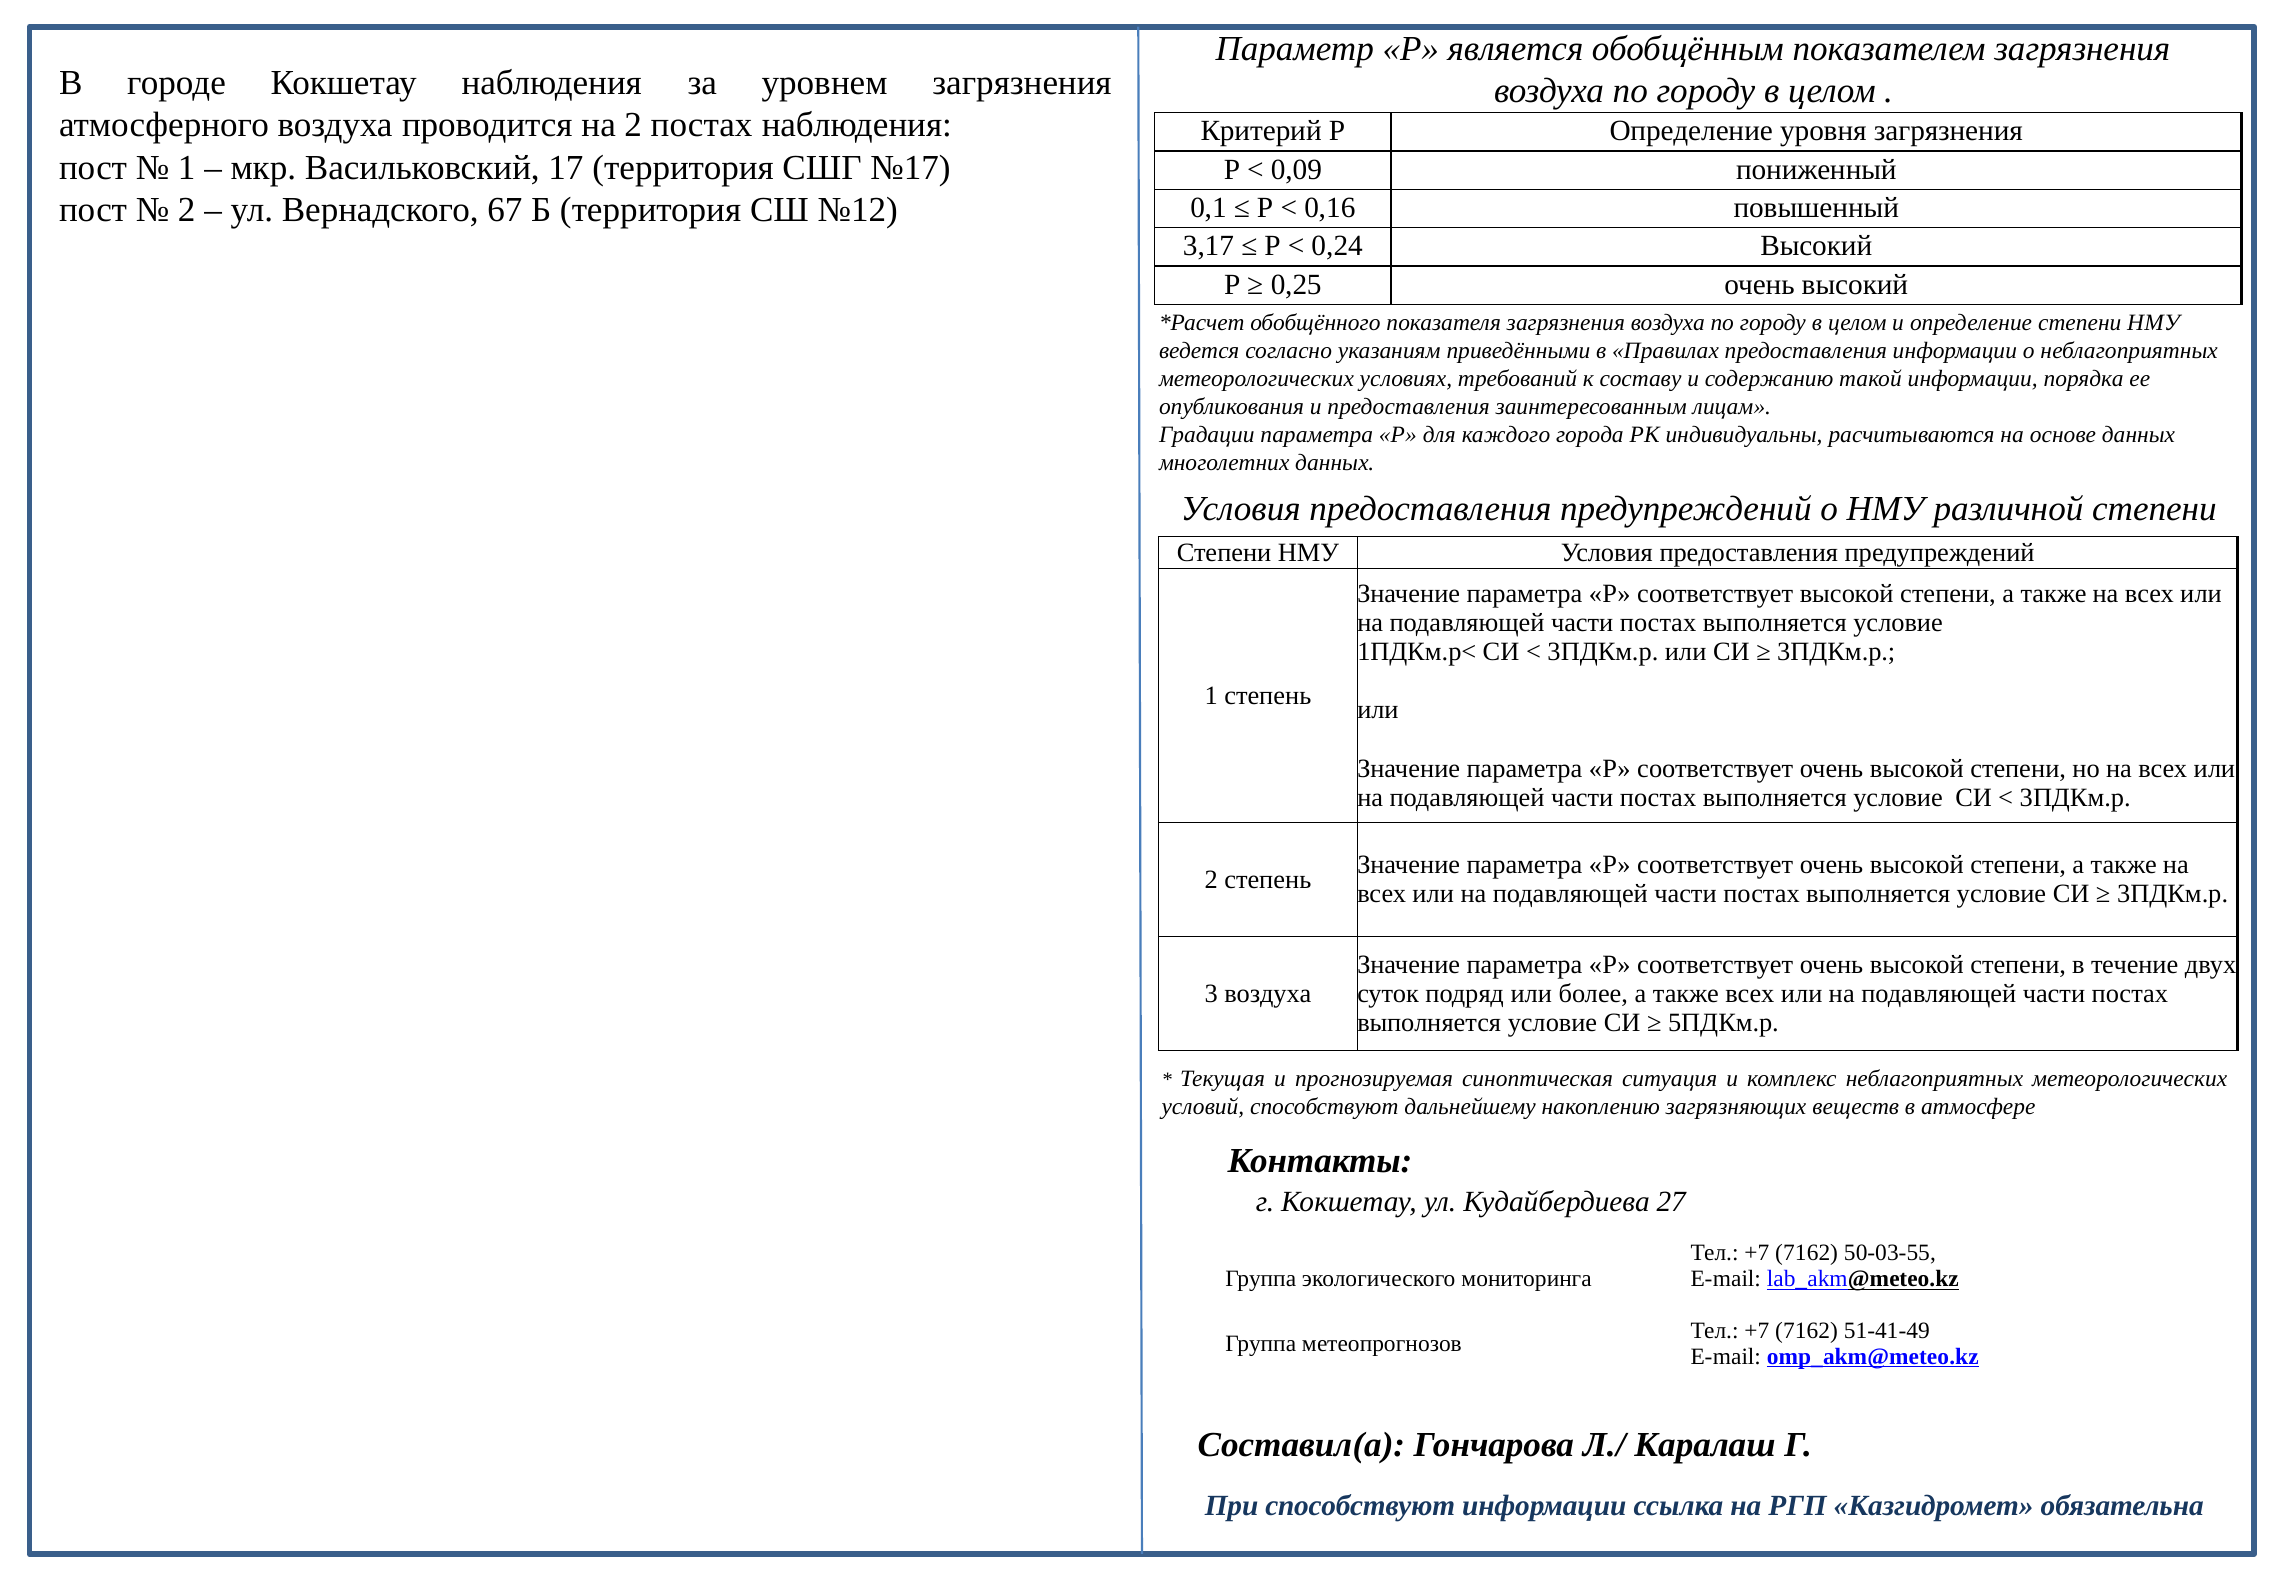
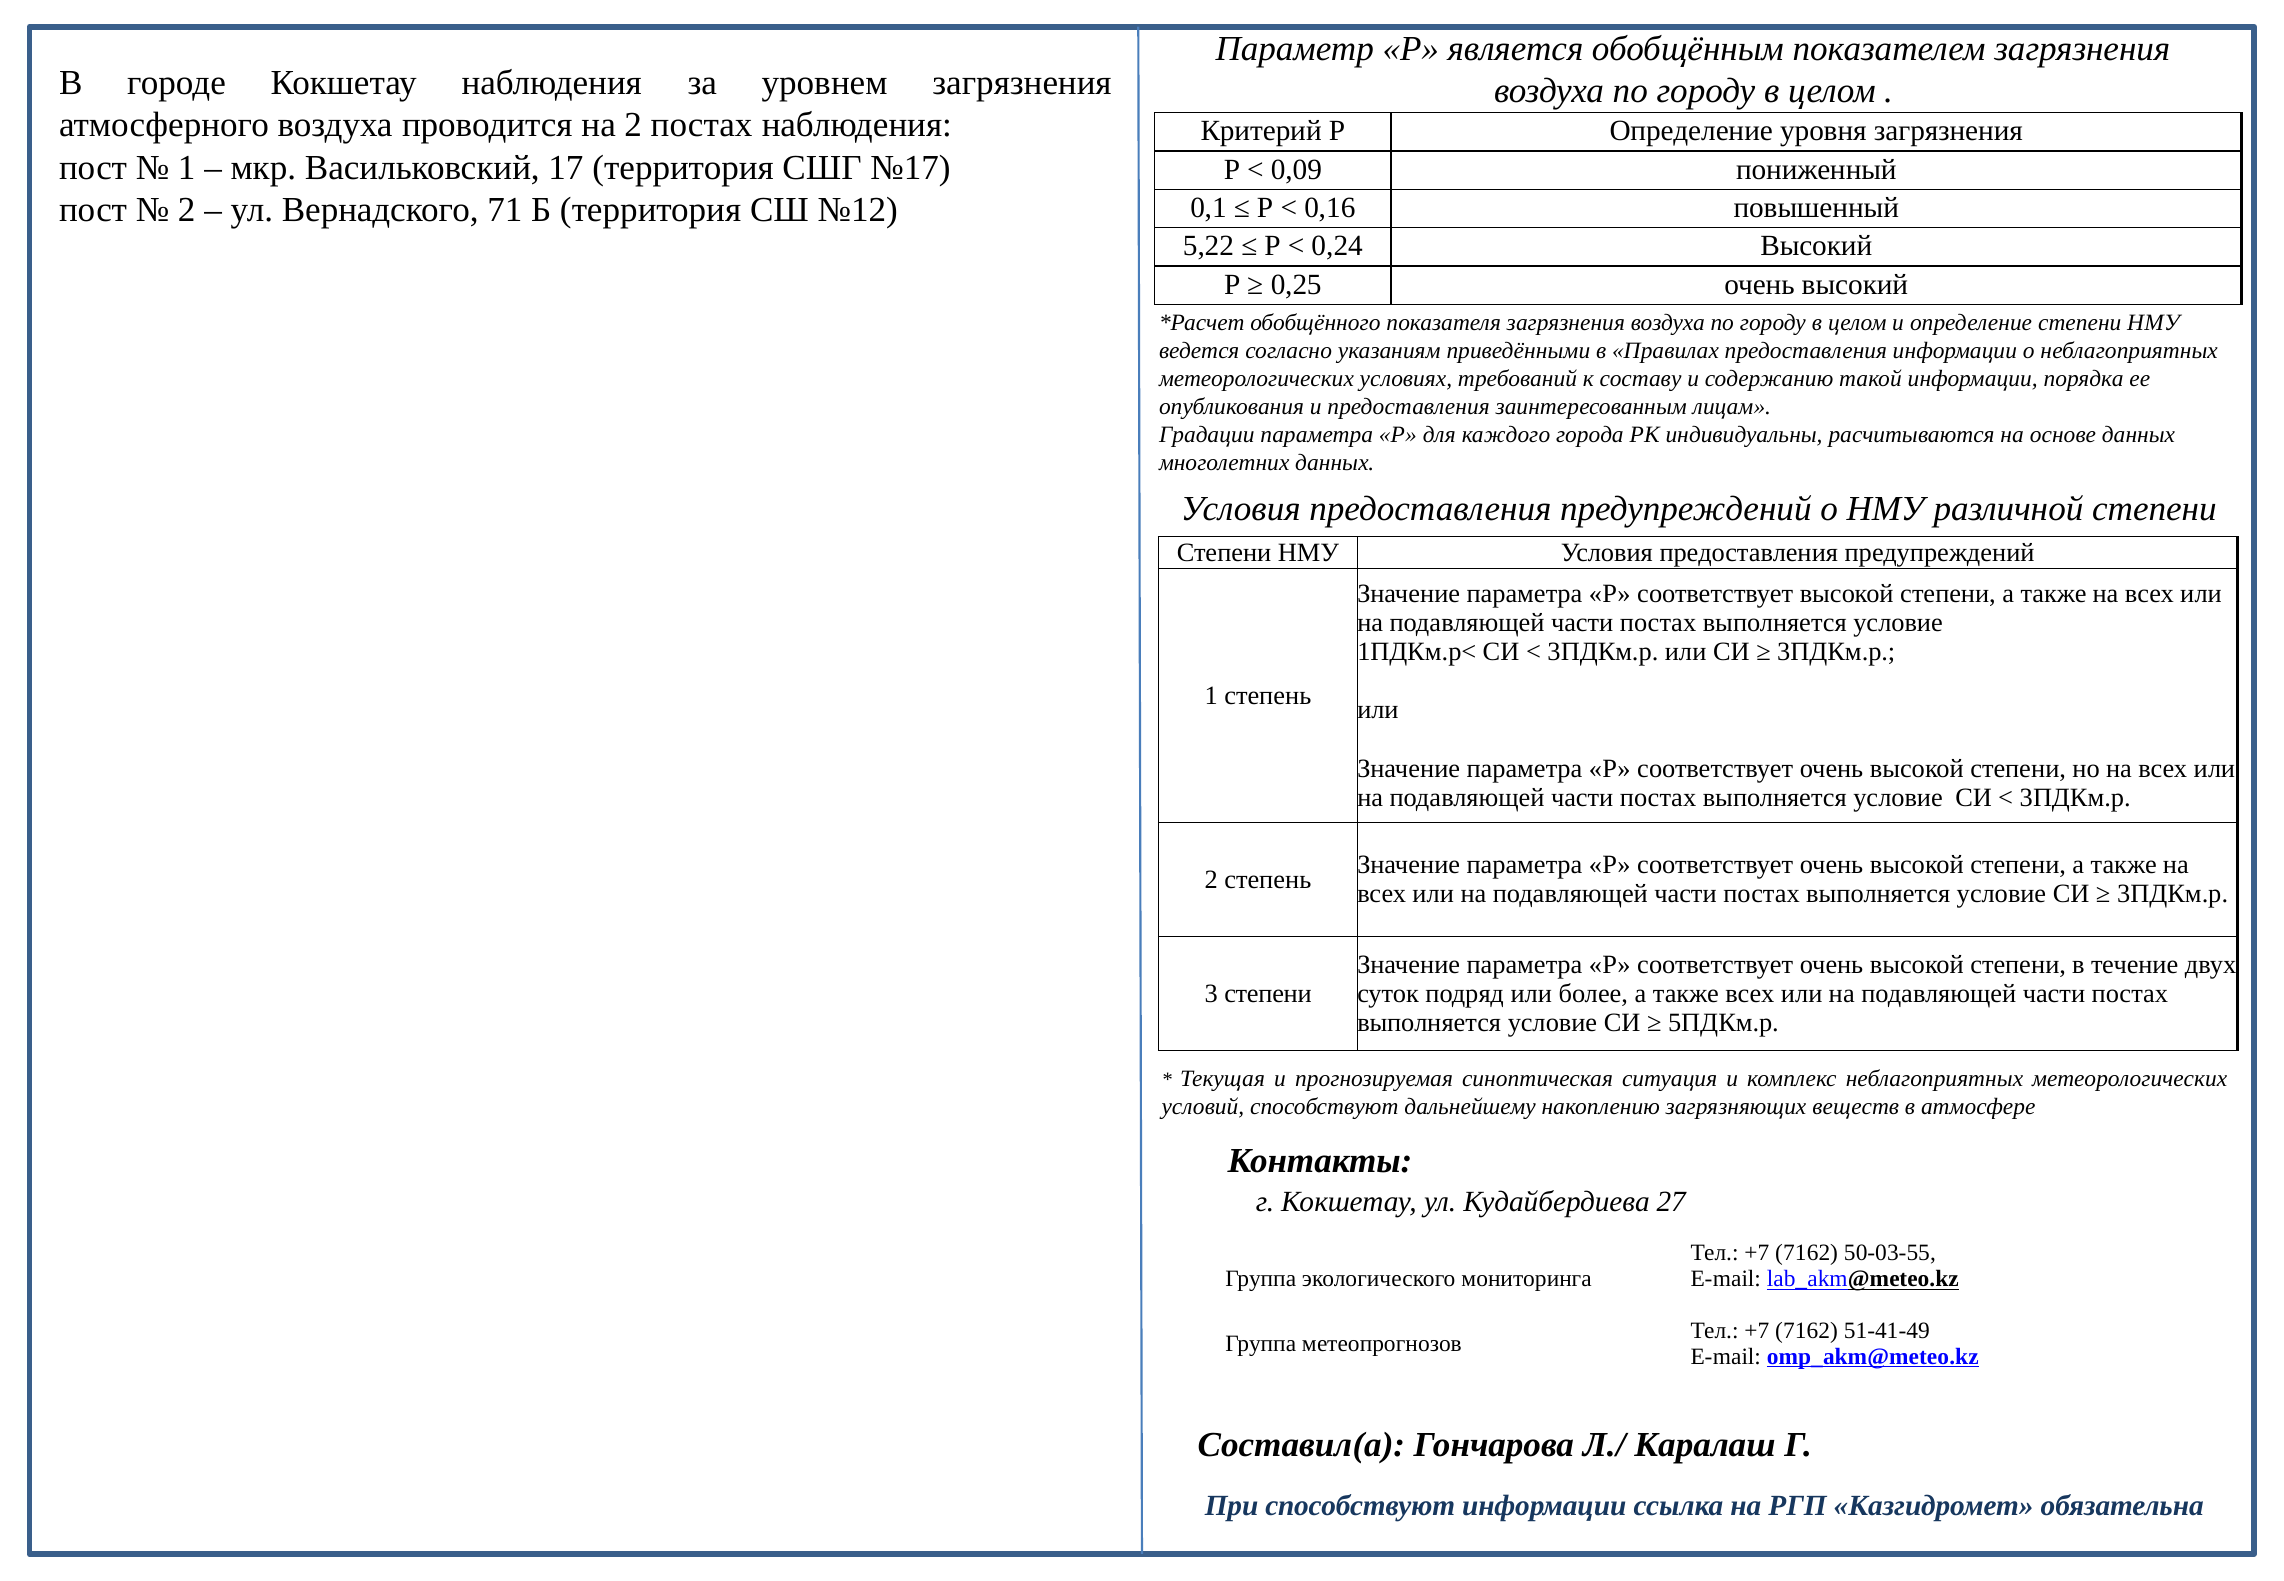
67: 67 -> 71
3,17: 3,17 -> 5,22
3 воздуха: воздуха -> степени
